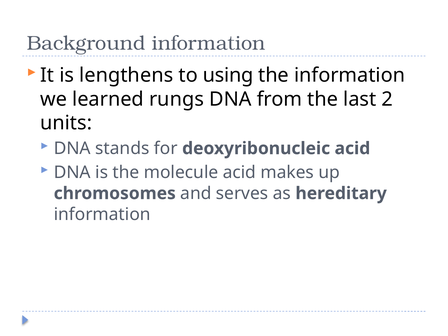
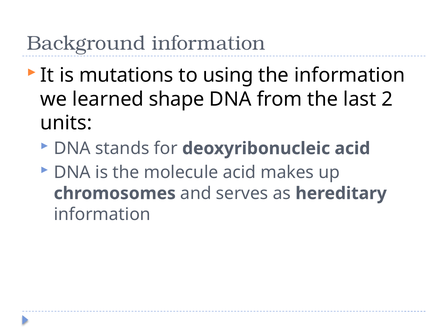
lengthens: lengthens -> mutations
rungs: rungs -> shape
